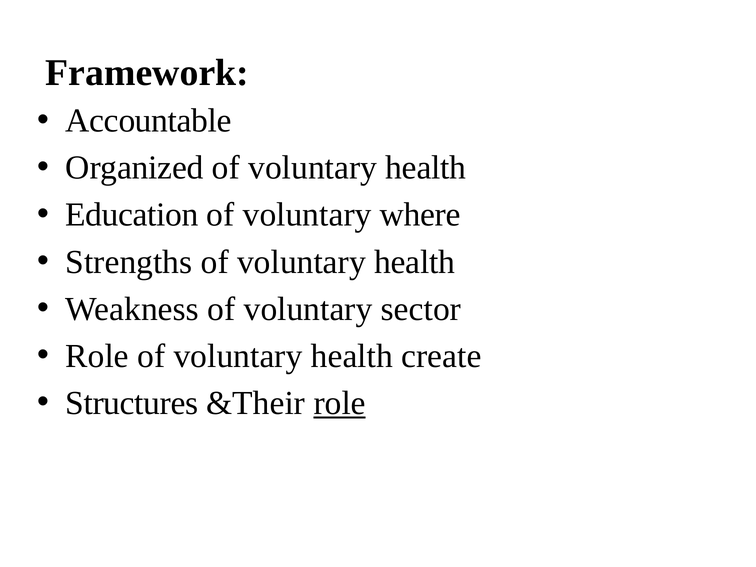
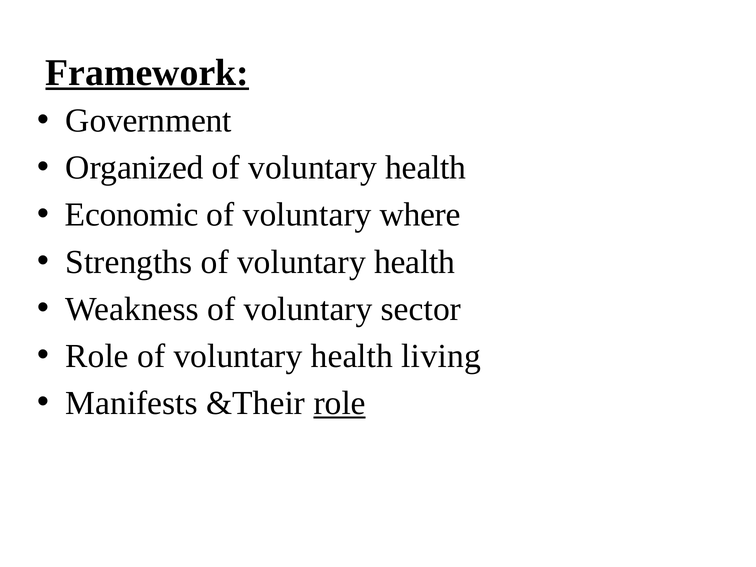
Framework underline: none -> present
Accountable: Accountable -> Government
Education: Education -> Economic
create: create -> living
Structures: Structures -> Manifests
